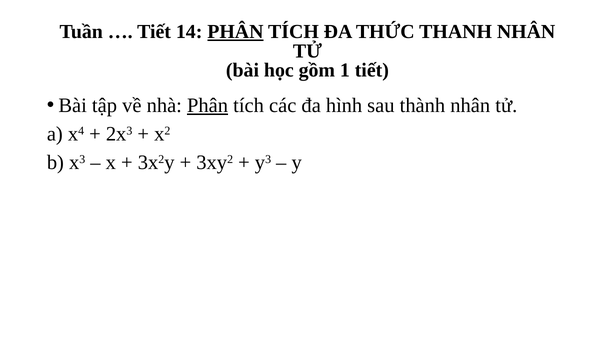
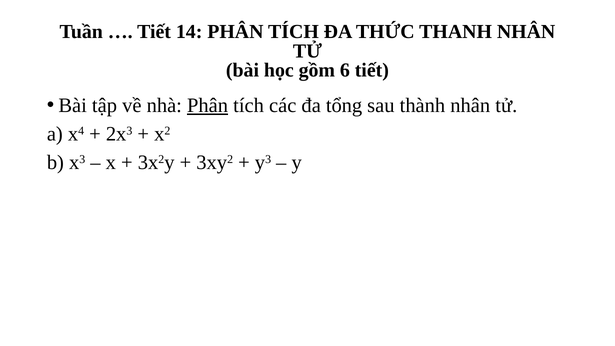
PHÂN at (235, 32) underline: present -> none
1: 1 -> 6
hình: hình -> tổng
